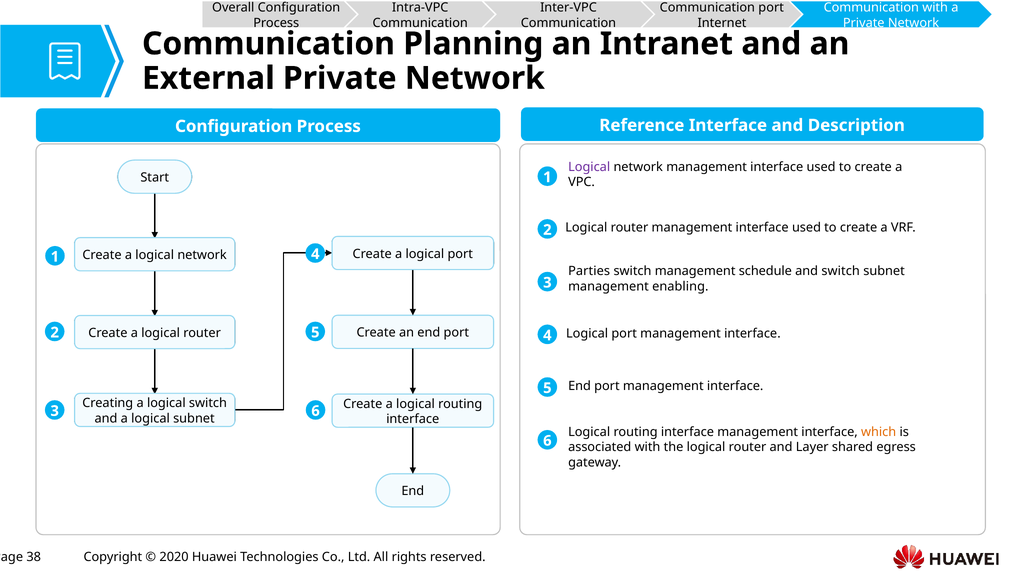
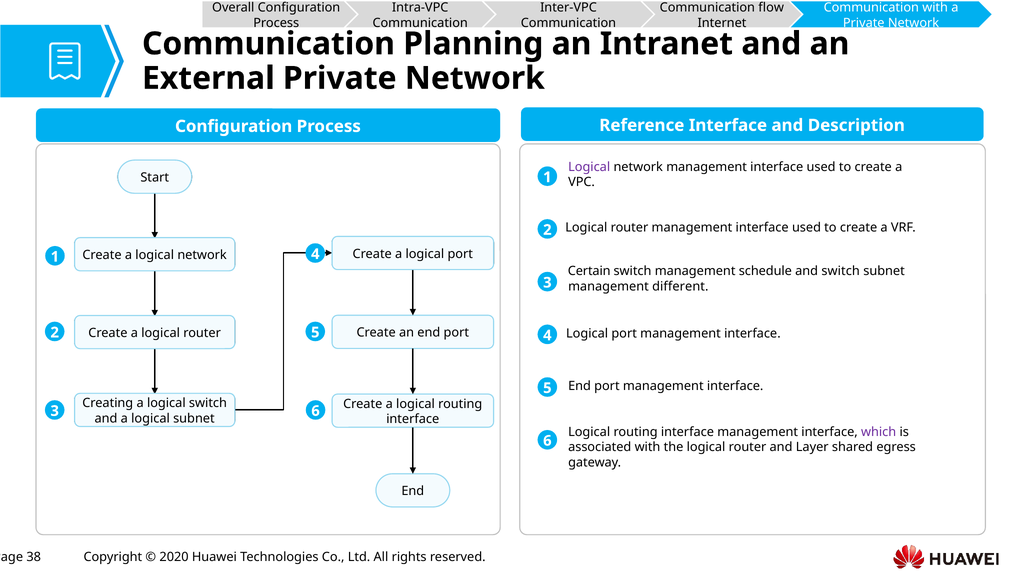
Communication port: port -> flow
Parties: Parties -> Certain
enabling: enabling -> different
which colour: orange -> purple
